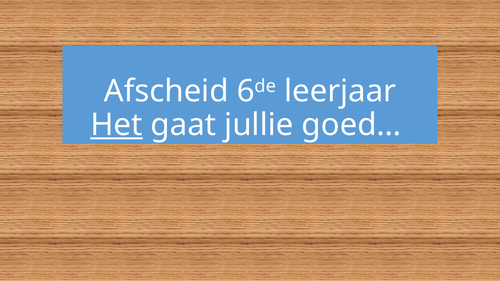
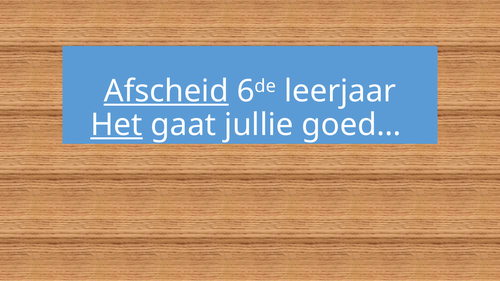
Afscheid underline: none -> present
